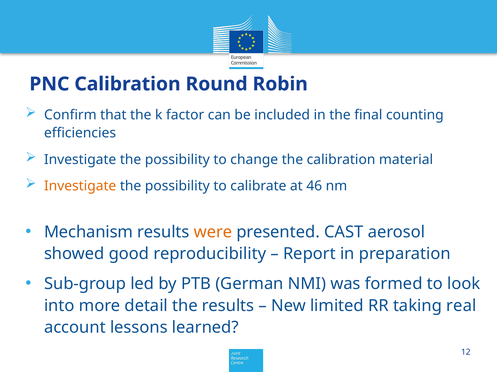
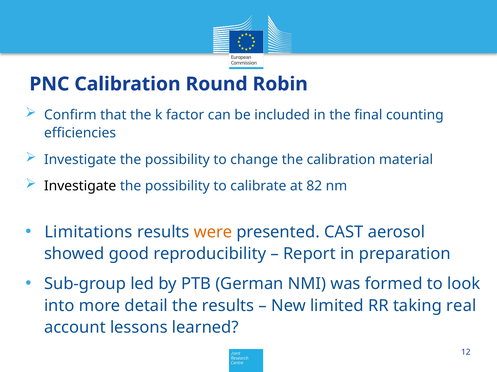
Investigate at (80, 186) colour: orange -> black
46: 46 -> 82
Mechanism: Mechanism -> Limitations
